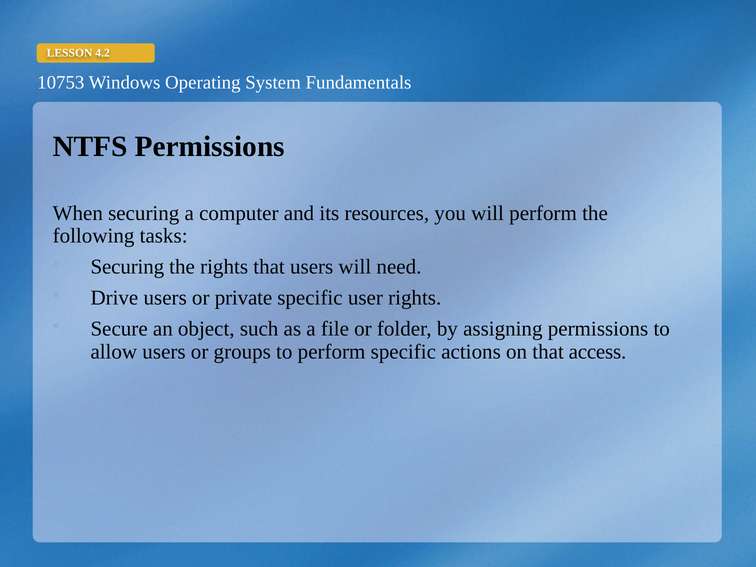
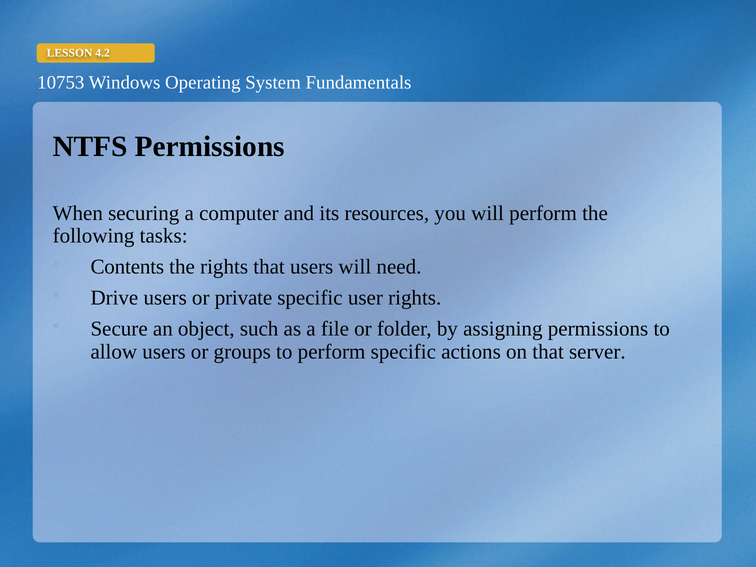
Securing at (127, 267): Securing -> Contents
access: access -> server
